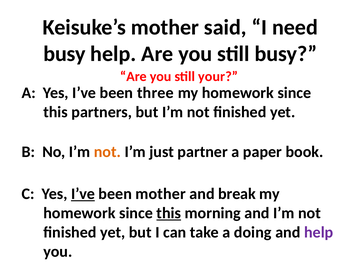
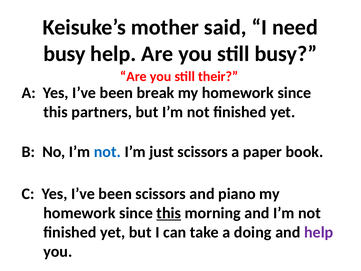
still your: your -> their
three: three -> break
not at (107, 152) colour: orange -> blue
just partner: partner -> scissors
I’ve at (83, 194) underline: present -> none
been mother: mother -> scissors
break: break -> piano
